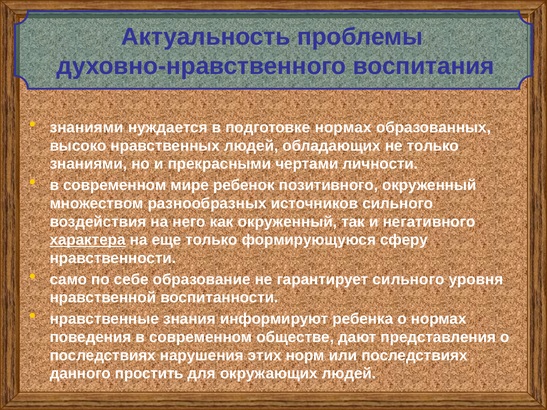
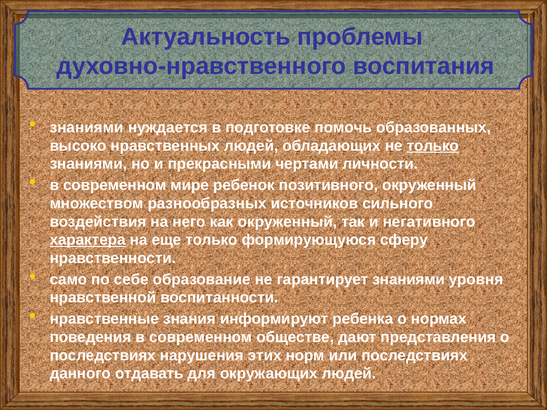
подготовке нормах: нормах -> помочь
только at (433, 146) underline: none -> present
гарантирует сильного: сильного -> знаниями
простить: простить -> отдавать
